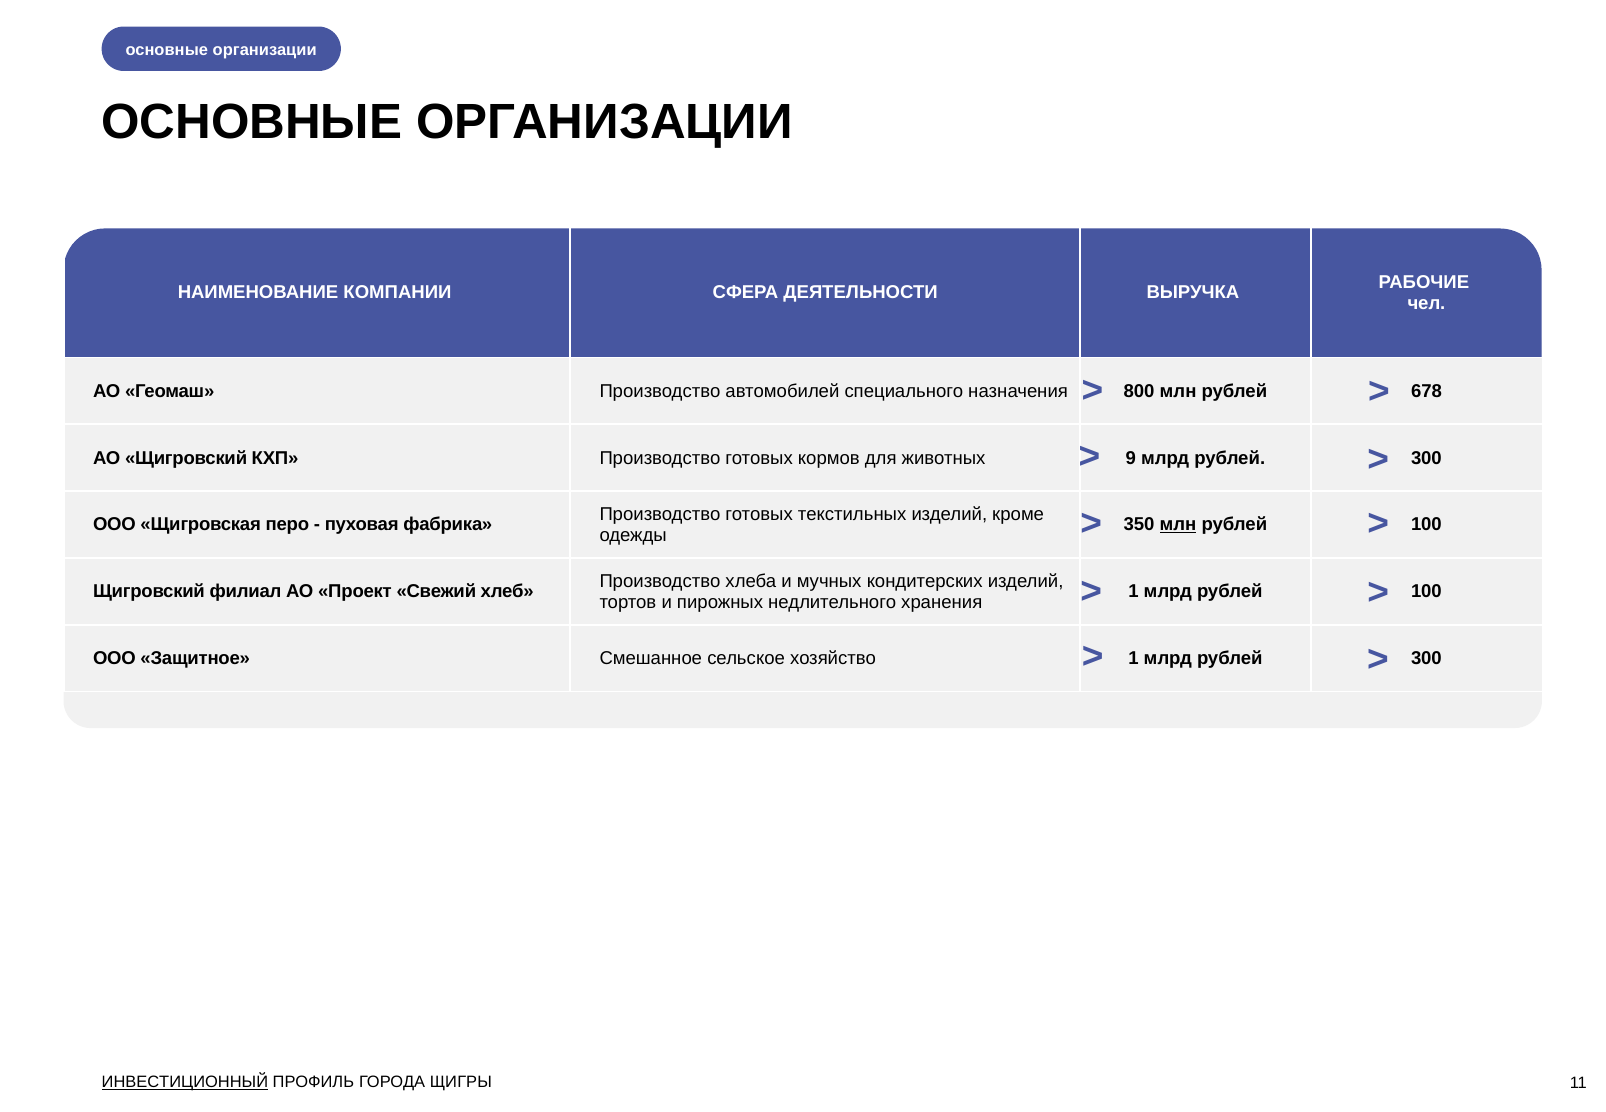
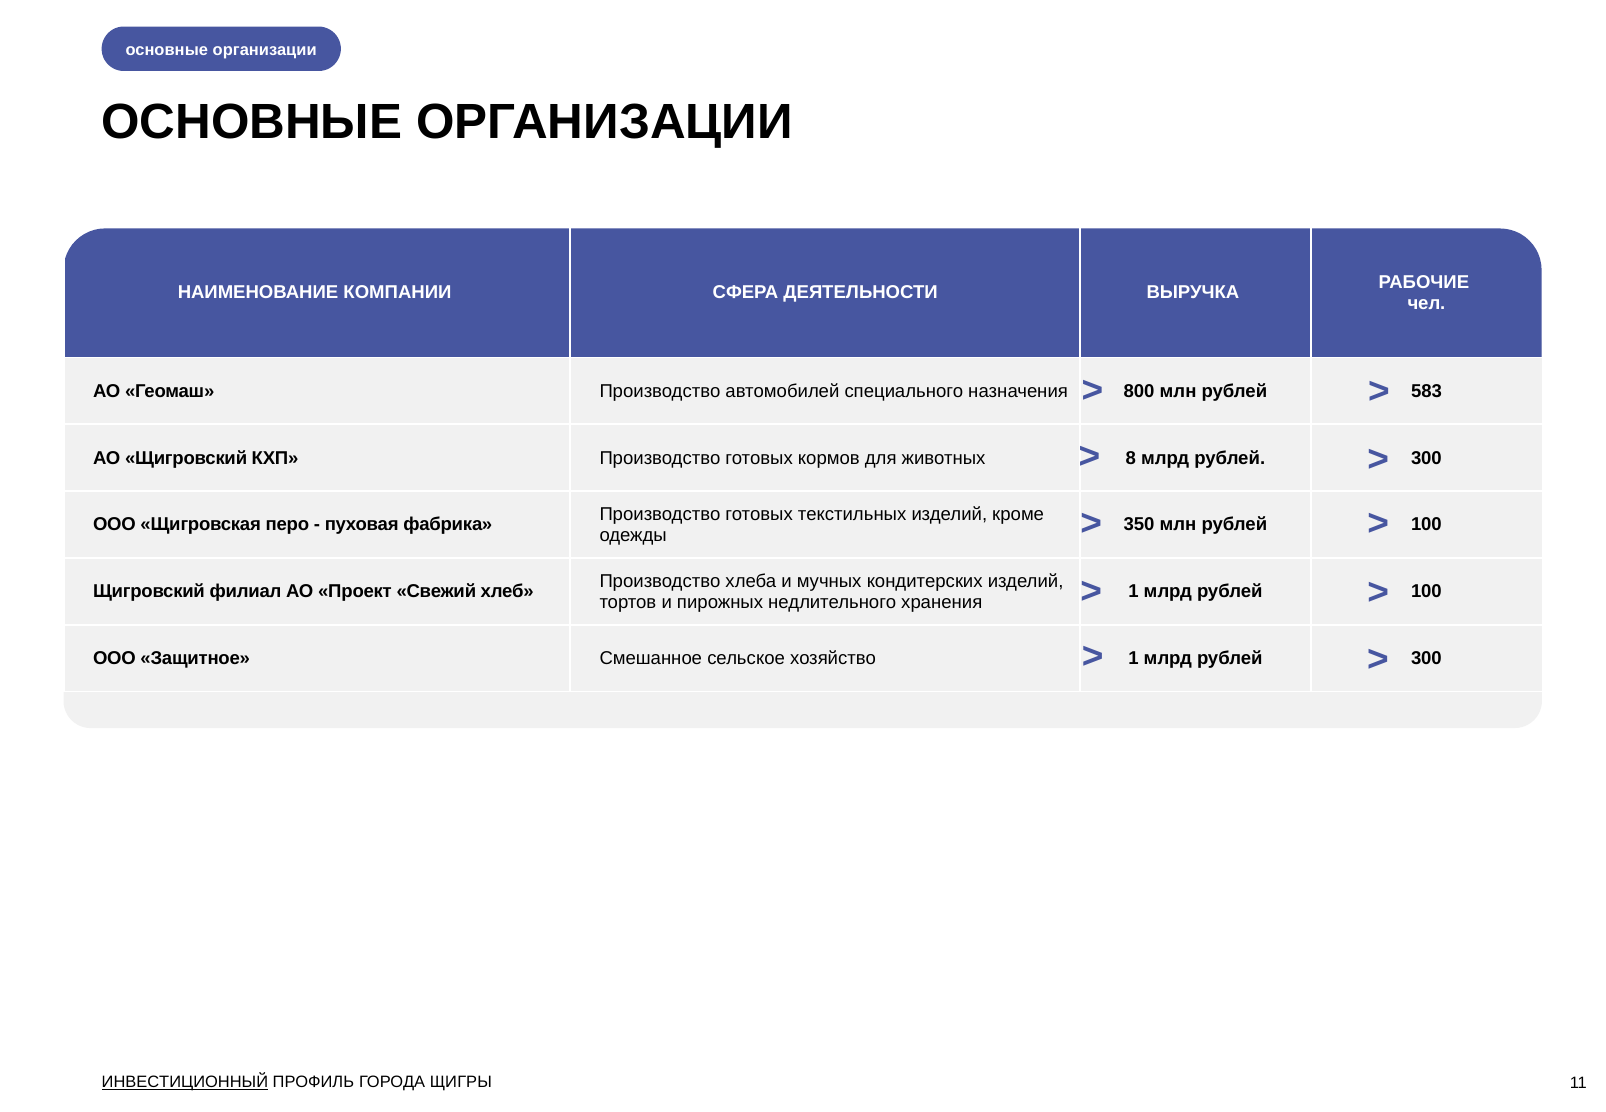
678: 678 -> 583
9: 9 -> 8
млн at (1178, 525) underline: present -> none
